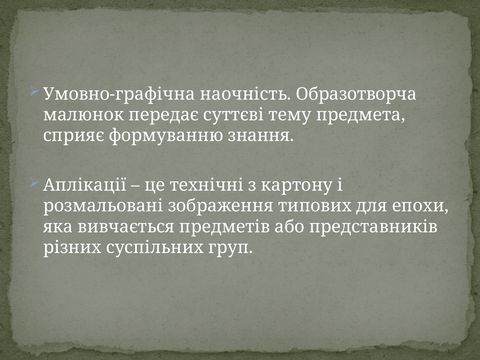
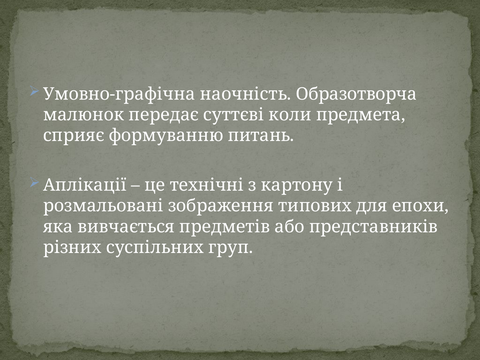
тему: тему -> коли
знання: знання -> питань
